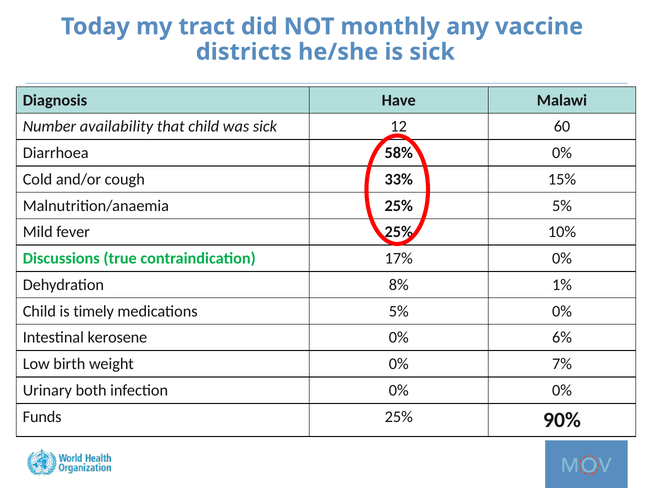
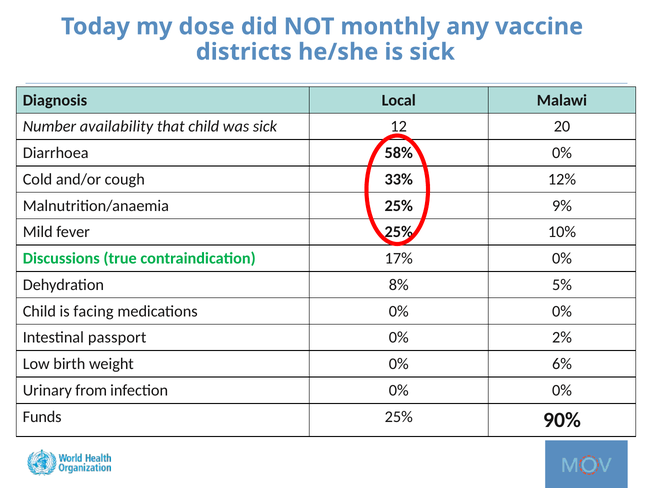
tract: tract -> dose
Have: Have -> Local
60: 60 -> 20
15%: 15% -> 12%
25% 5%: 5% -> 9%
1%: 1% -> 5%
timely: timely -> facing
medications 5%: 5% -> 0%
kerosene: kerosene -> passport
6%: 6% -> 2%
7%: 7% -> 6%
both: both -> from
